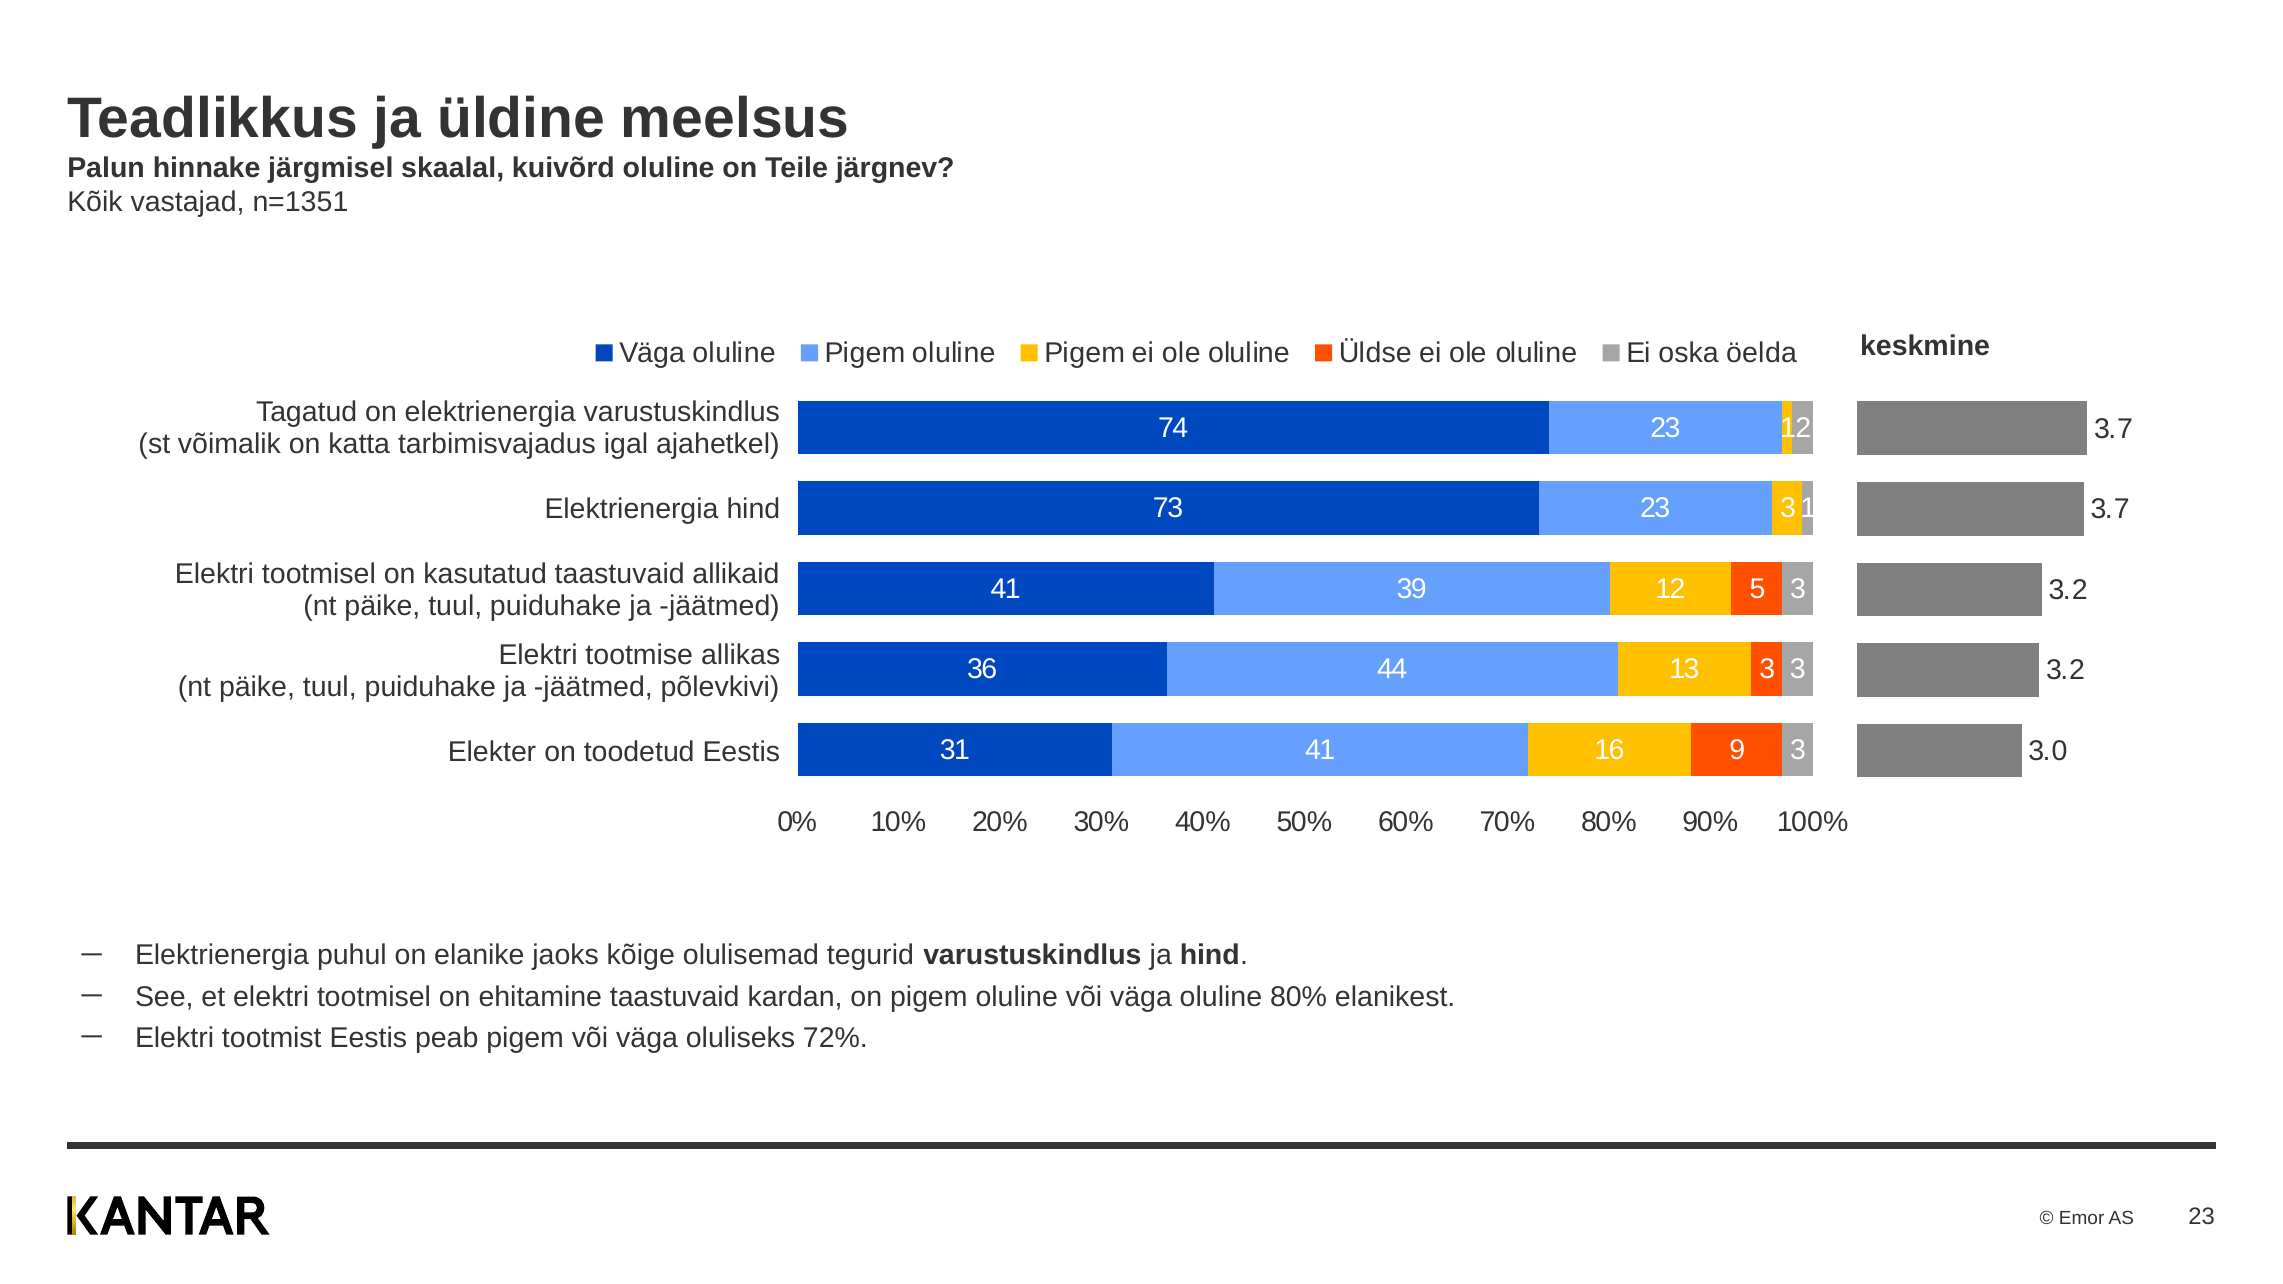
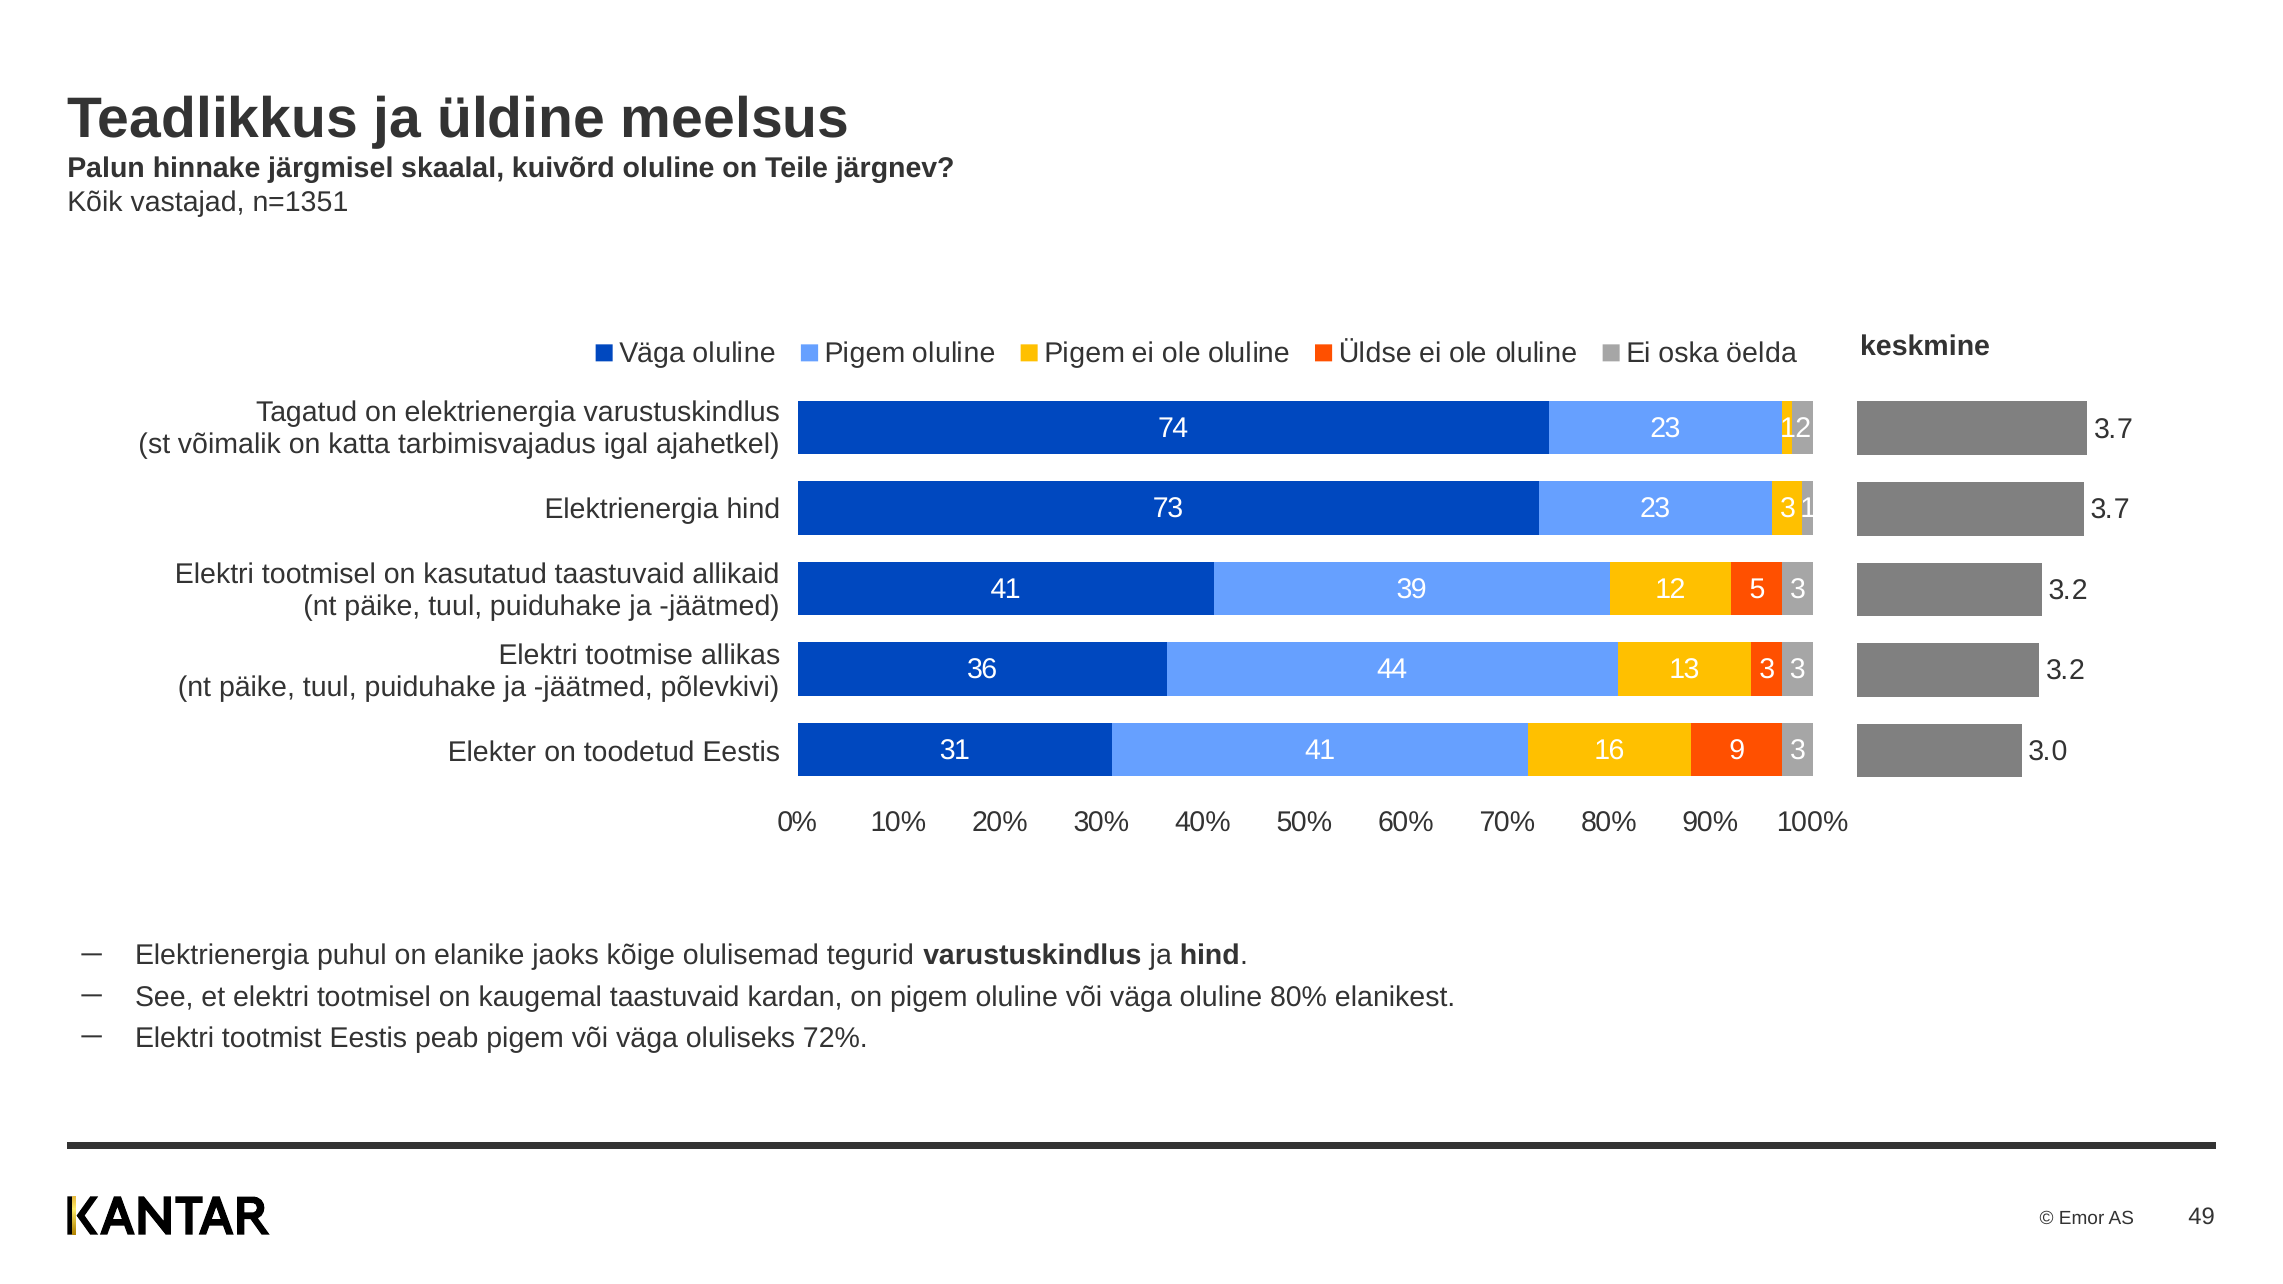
ehitamine: ehitamine -> kaugemal
23 at (2202, 1217): 23 -> 49
